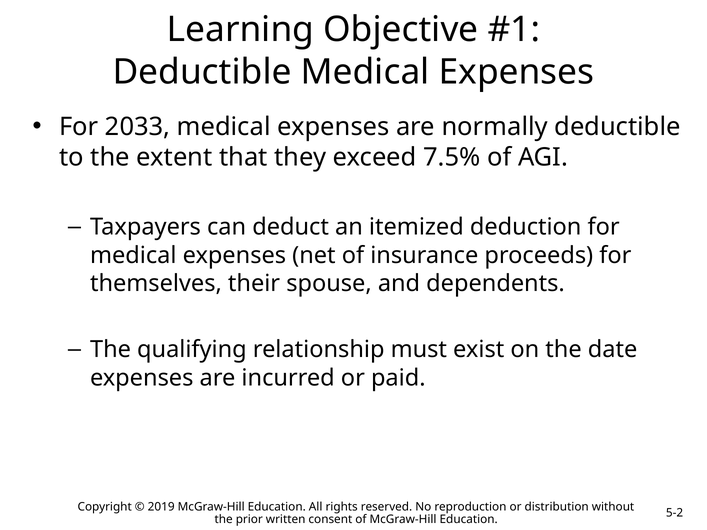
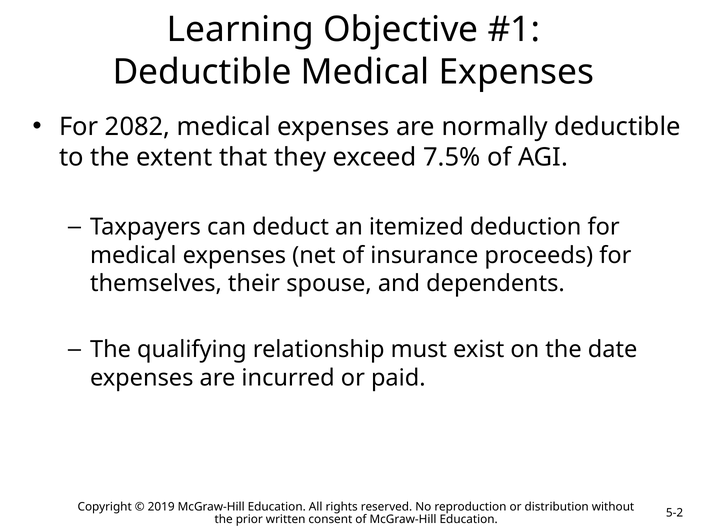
2033: 2033 -> 2082
